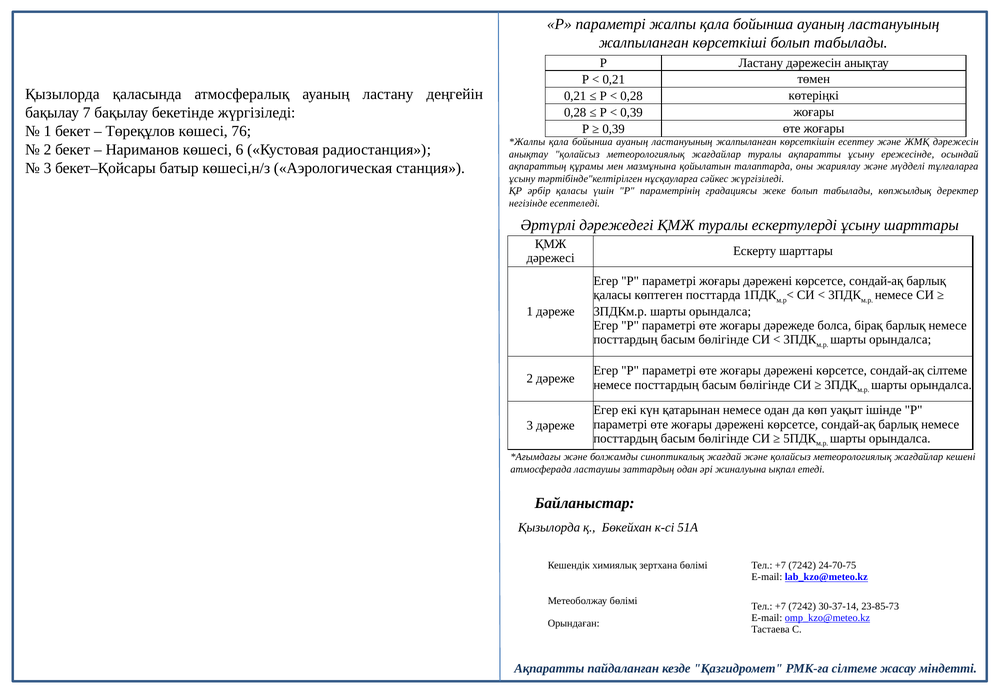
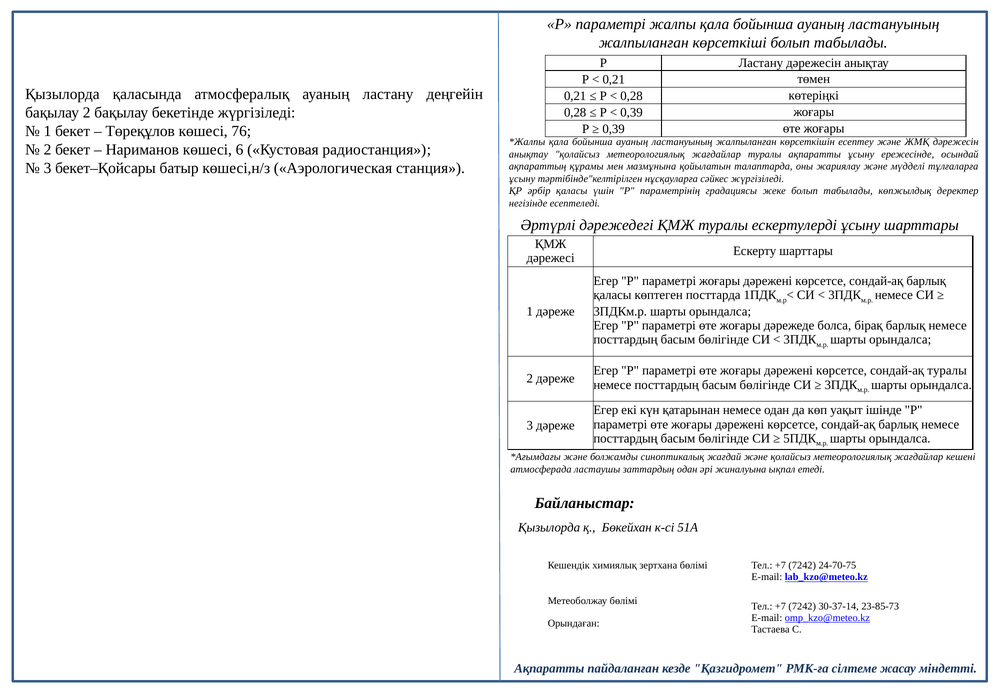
бақылау 7: 7 -> 2
сондай-ақ сілтеме: сілтеме -> туралы
